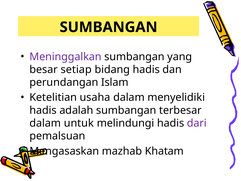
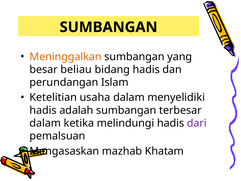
Meninggalkan colour: purple -> orange
setiap: setiap -> beliau
untuk: untuk -> ketika
